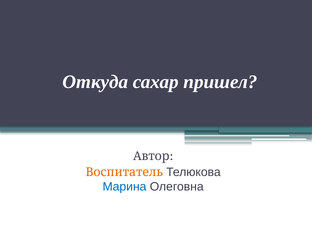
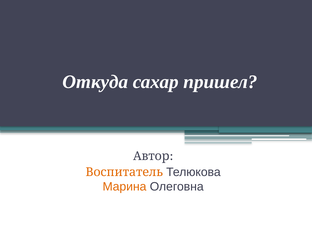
Марина colour: blue -> orange
